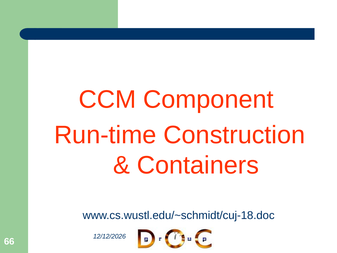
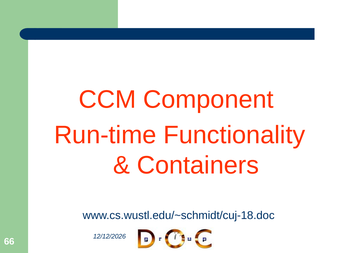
Construction: Construction -> Functionality
